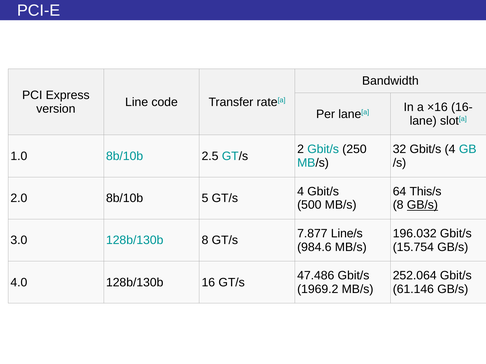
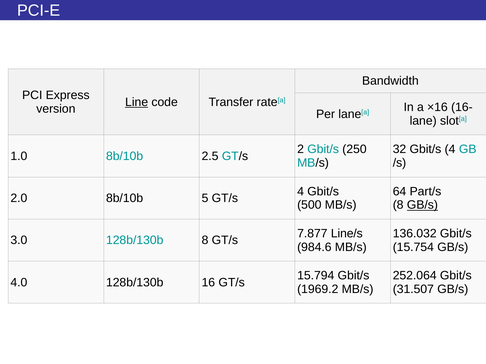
Line underline: none -> present
This/s: This/s -> Part/s
196.032: 196.032 -> 136.032
47.486: 47.486 -> 15.794
61.146: 61.146 -> 31.507
